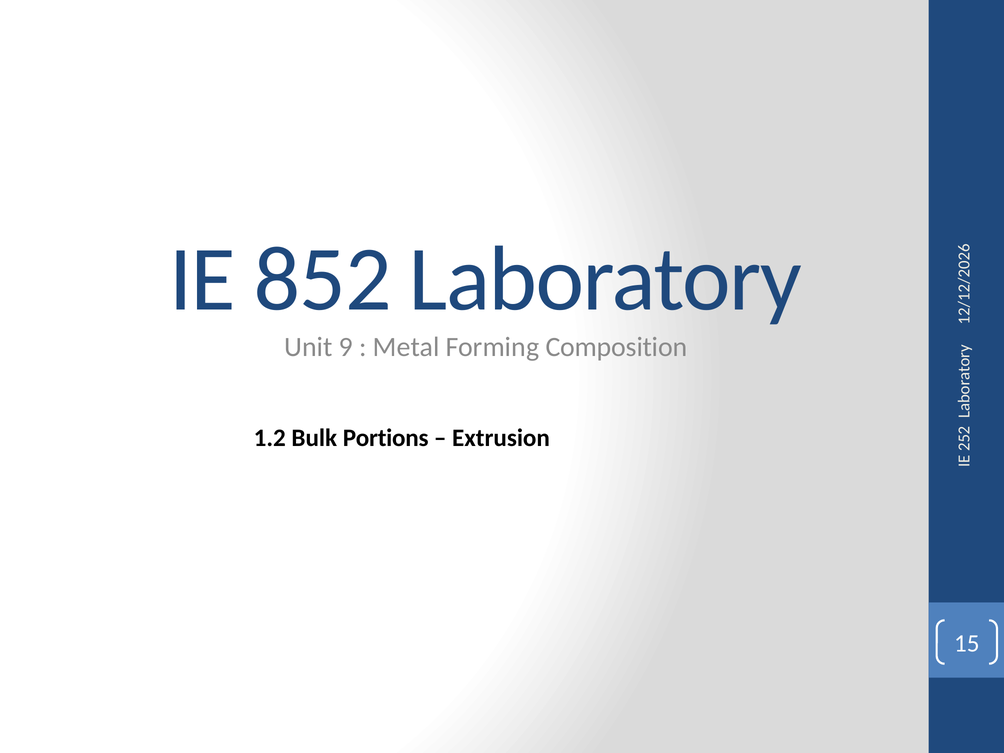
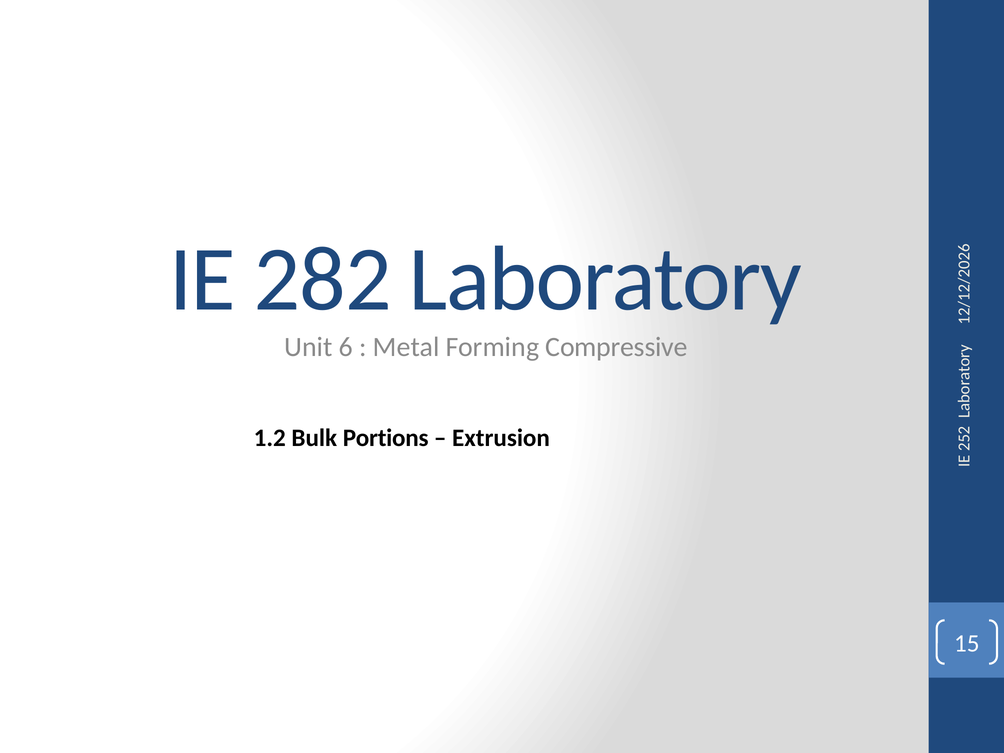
852: 852 -> 282
Unit 9: 9 -> 6
Composition: Composition -> Compressive
